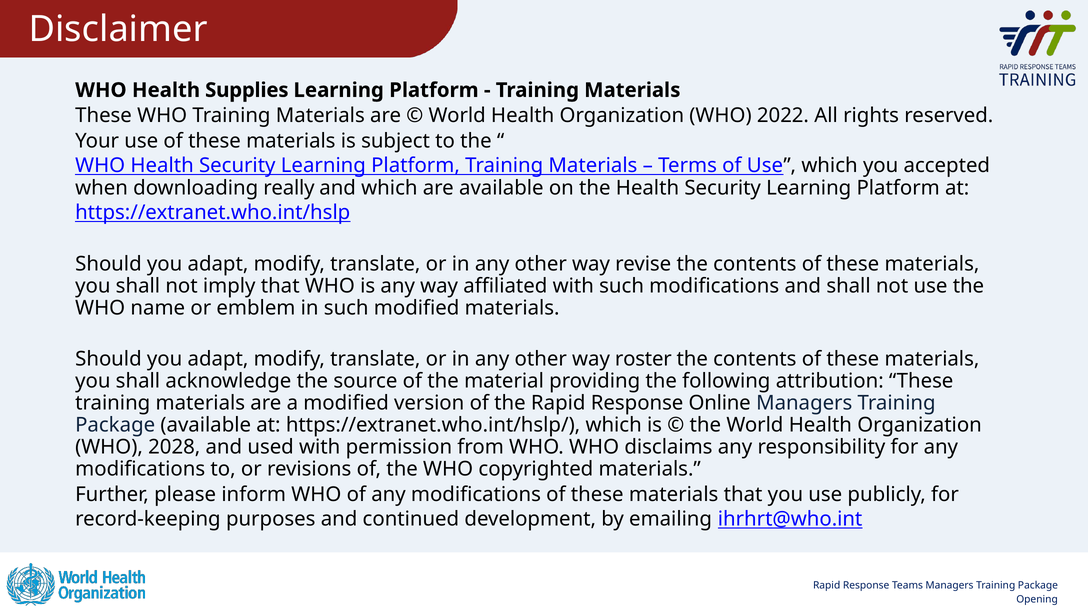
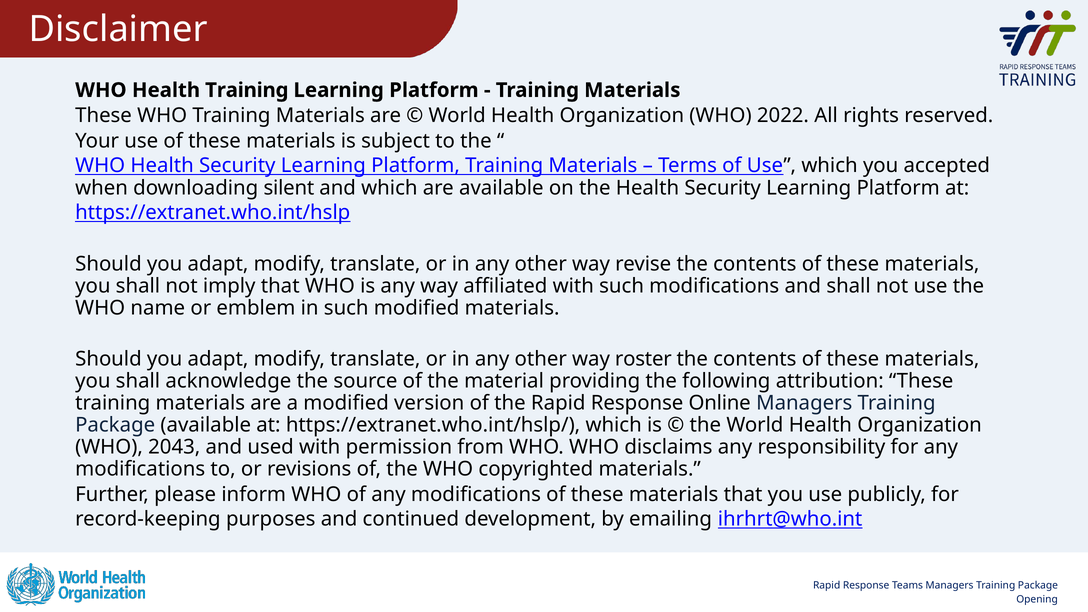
Health Supplies: Supplies -> Training
really: really -> silent
2028: 2028 -> 2043
